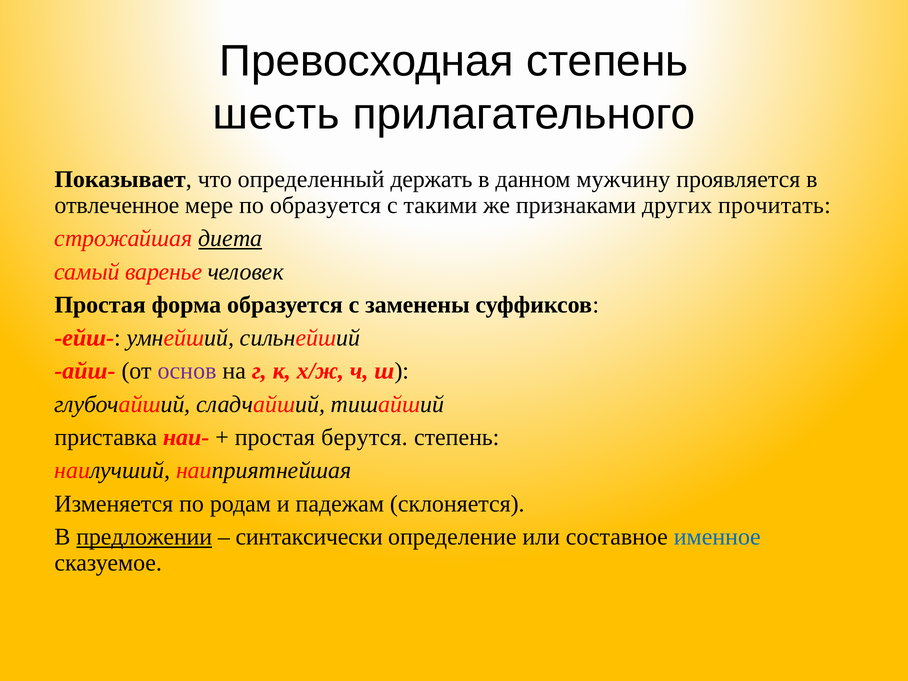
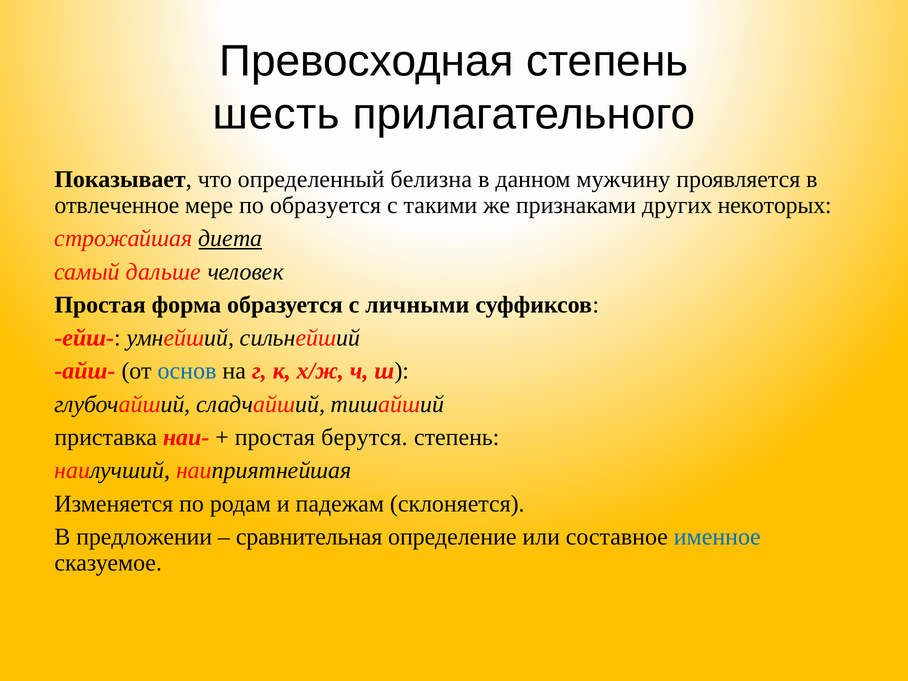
держать: держать -> белизна
прочитать: прочитать -> некоторых
варенье: варенье -> дальше
заменены: заменены -> личными
основ colour: purple -> blue
предложении underline: present -> none
синтаксически: синтаксически -> сравнительная
